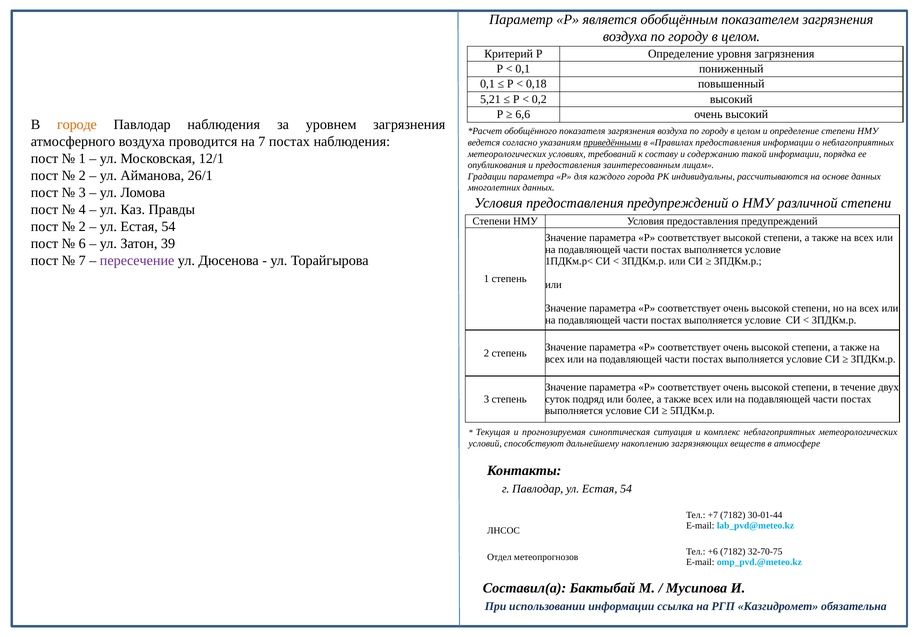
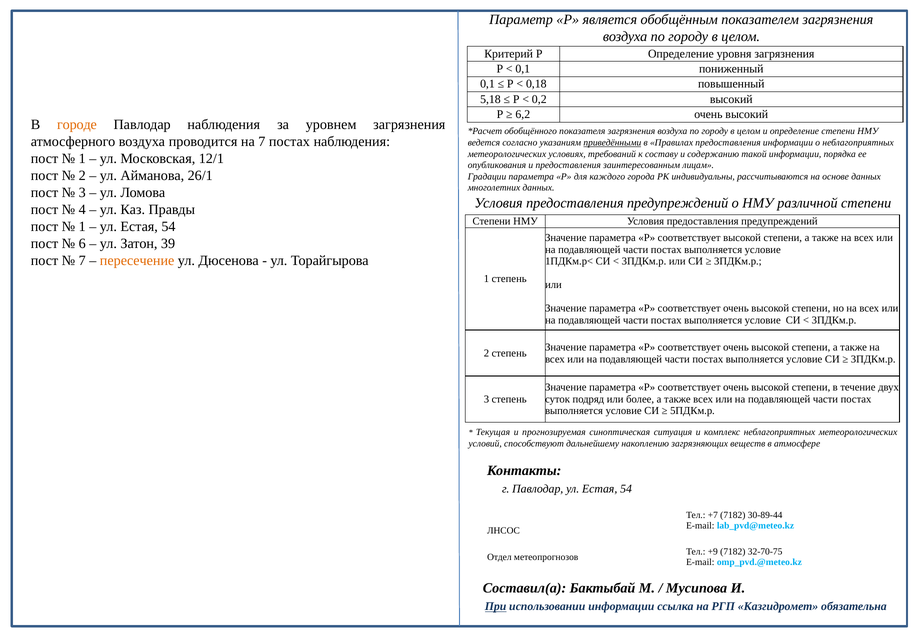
5,21: 5,21 -> 5,18
6,6: 6,6 -> 6,2
2 at (82, 226): 2 -> 1
пересечение colour: purple -> orange
30-01-44: 30-01-44 -> 30-89-44
+6: +6 -> +9
При underline: none -> present
